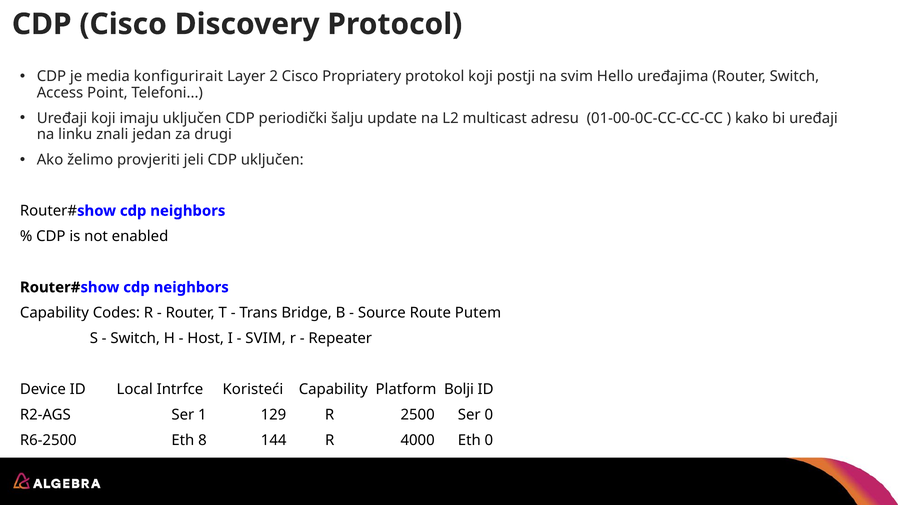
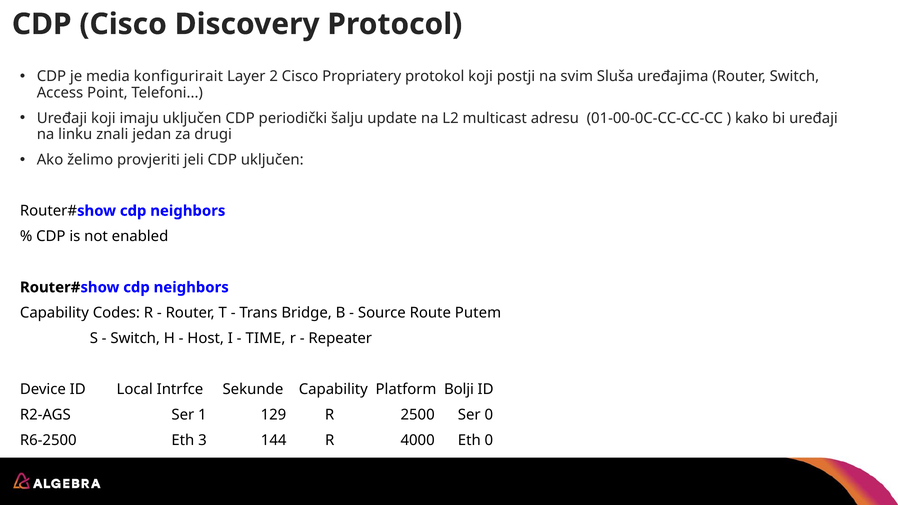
Hello: Hello -> Sluša
SVIM at (266, 338): SVIM -> TIME
Koristeći: Koristeći -> Sekunde
8: 8 -> 3
